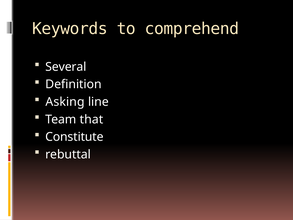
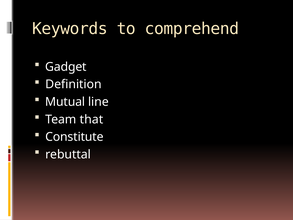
Several: Several -> Gadget
Asking: Asking -> Mutual
